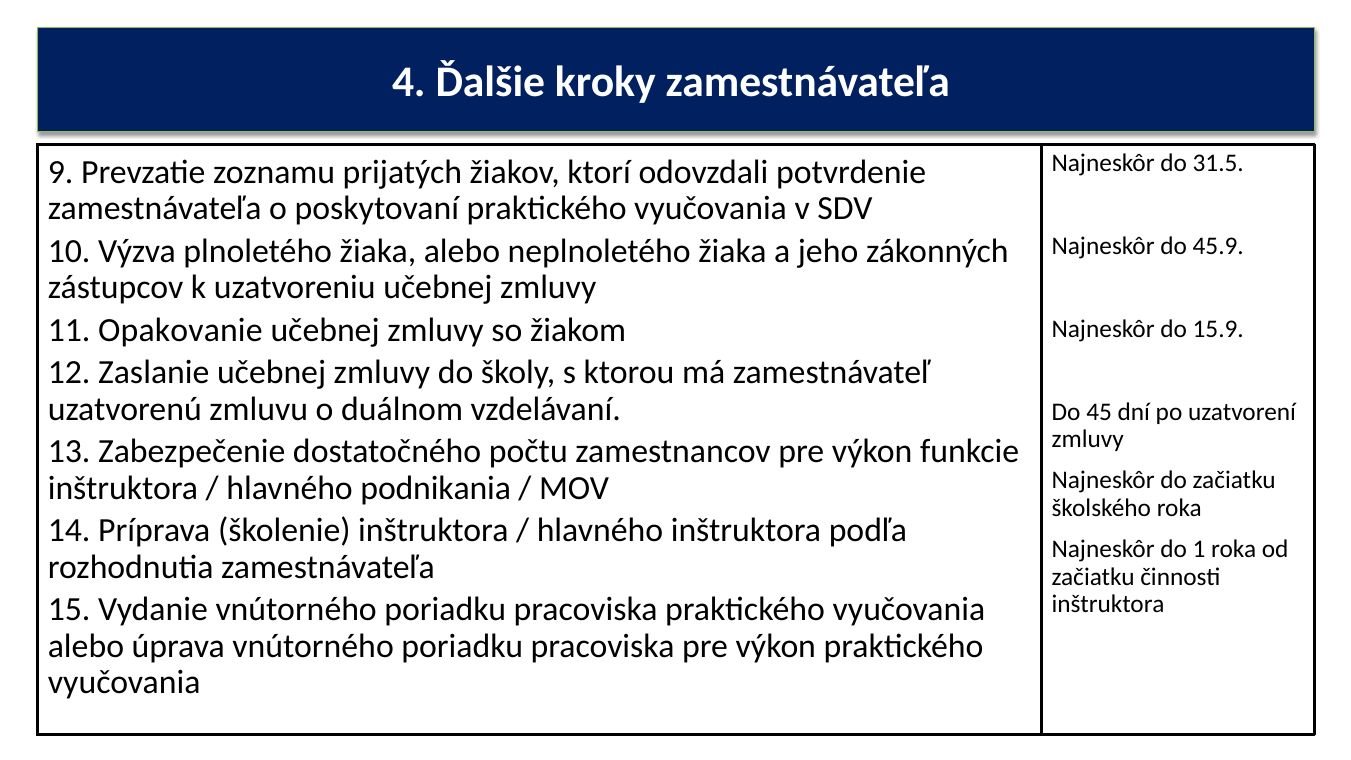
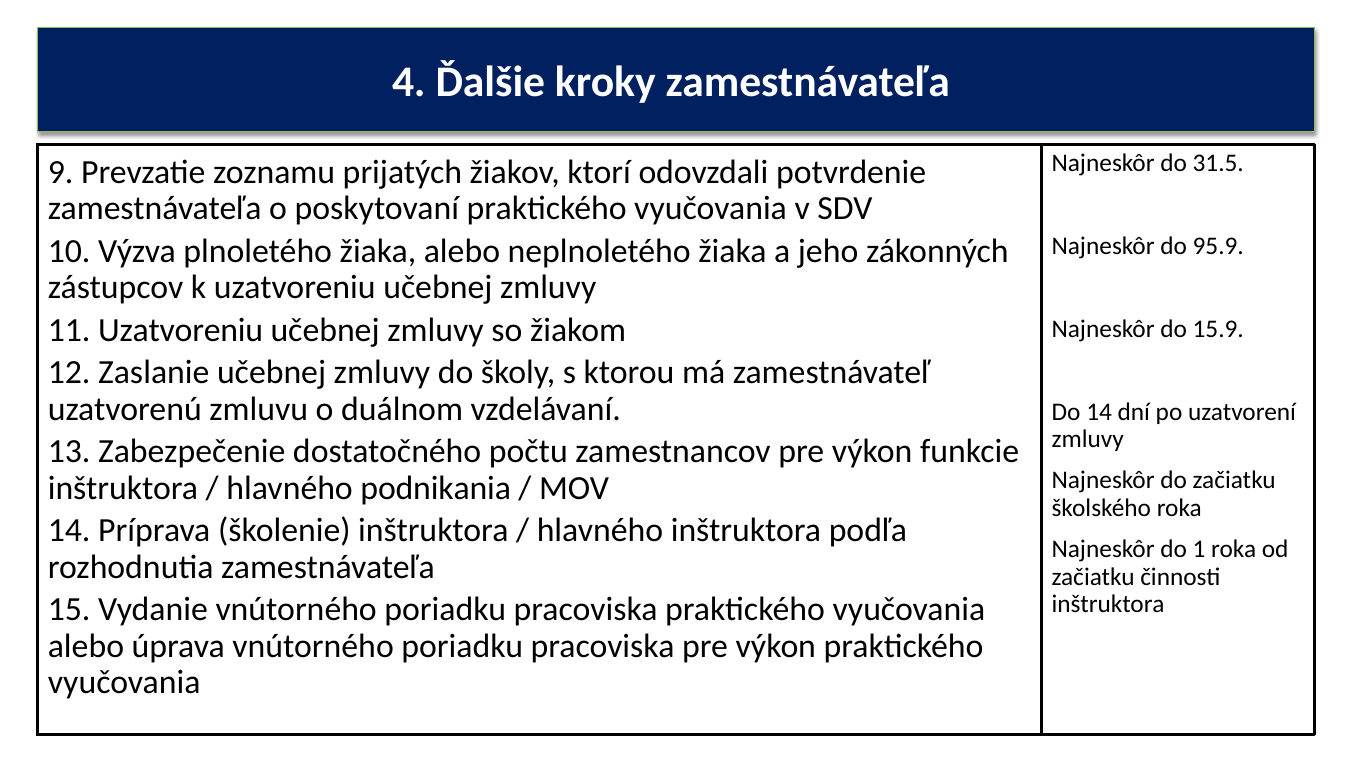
45.9: 45.9 -> 95.9
11 Opakovanie: Opakovanie -> Uzatvoreniu
Do 45: 45 -> 14
